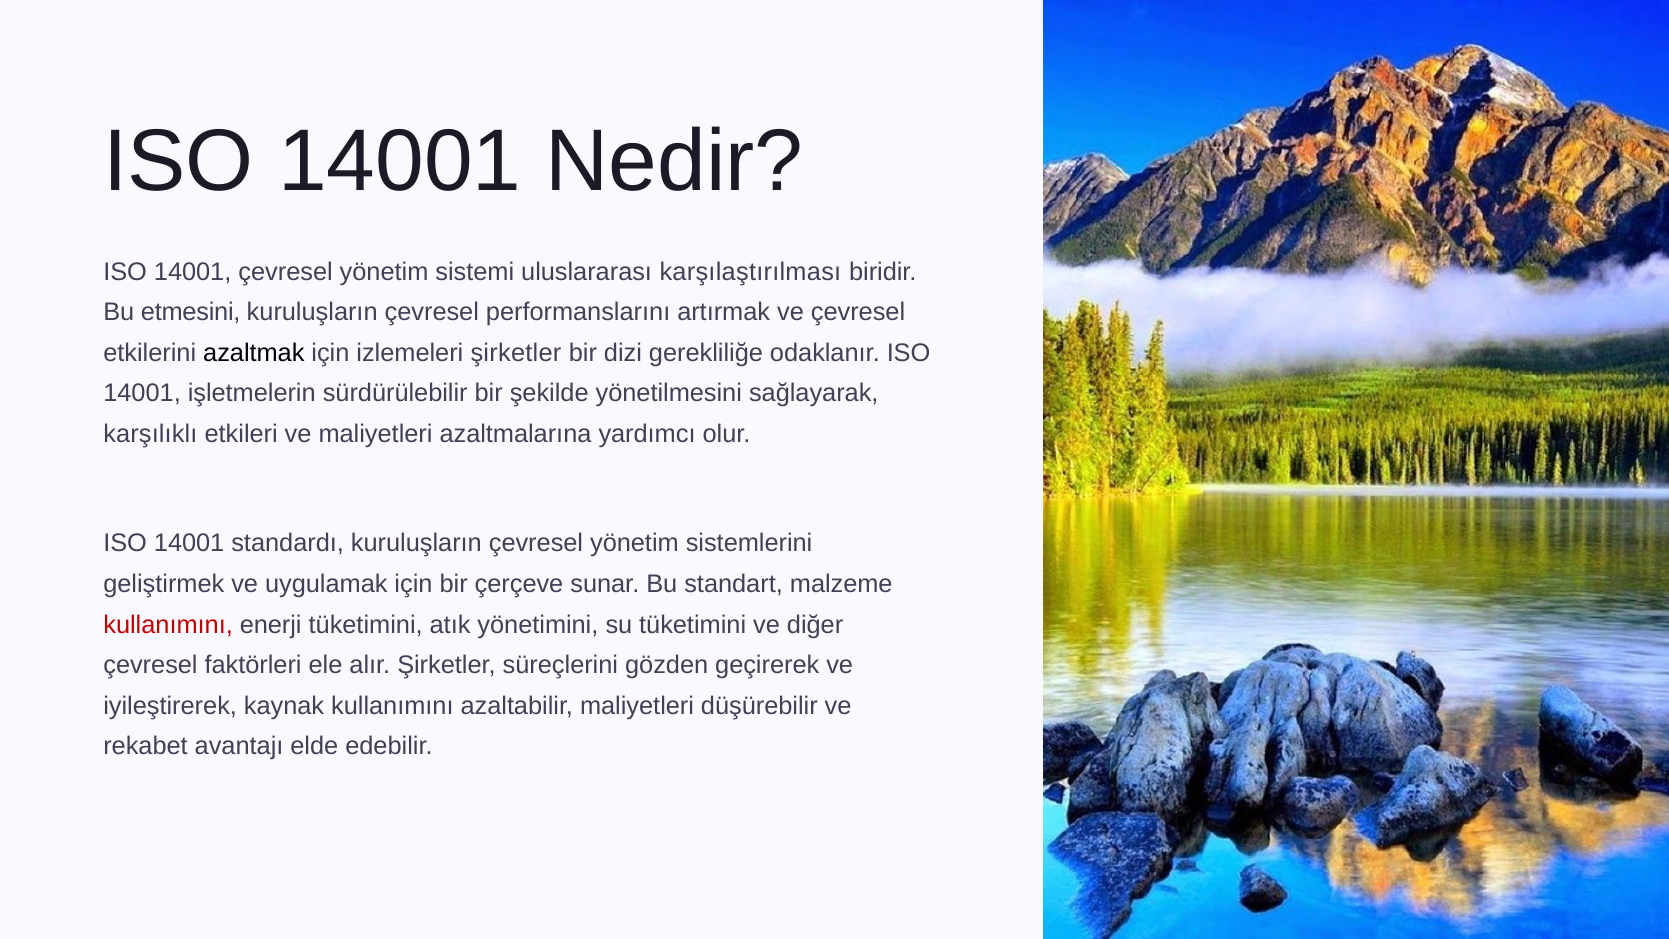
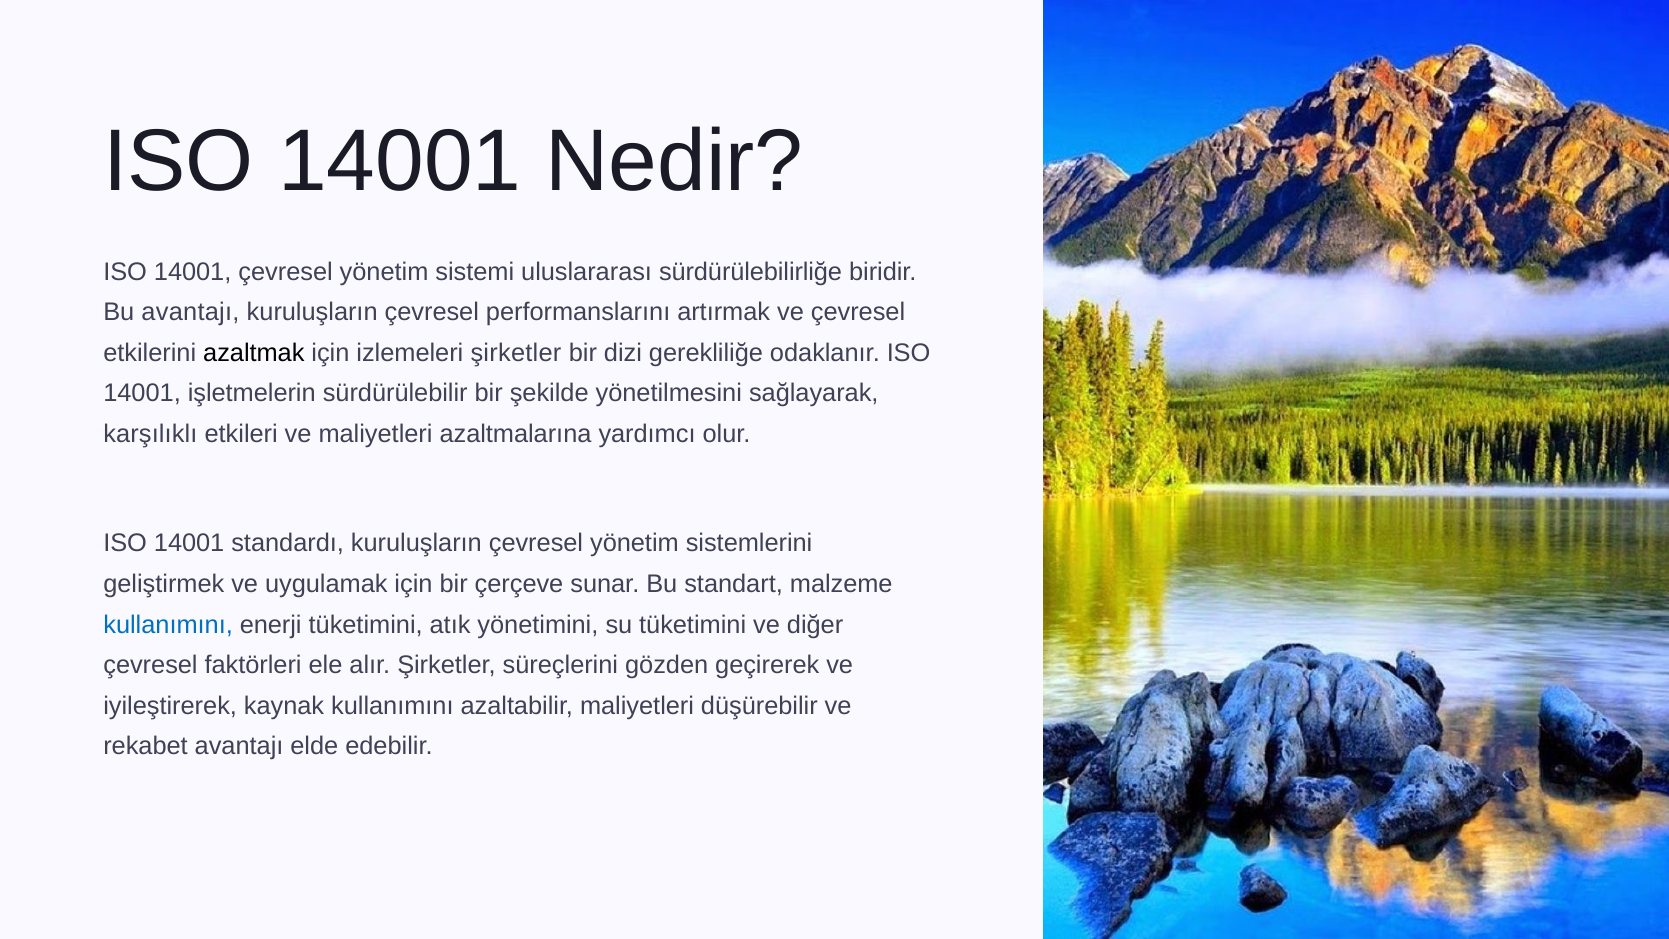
karşılaştırılması: karşılaştırılması -> sürdürülebilirliğe
Bu etmesini: etmesini -> avantajı
kullanımını at (168, 625) colour: red -> blue
